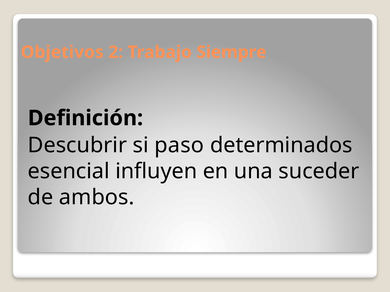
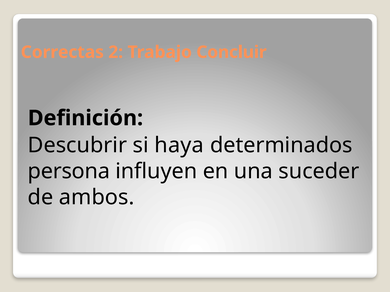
Objetivos: Objetivos -> Correctas
Siempre: Siempre -> Concluir
paso: paso -> haya
esencial: esencial -> persona
